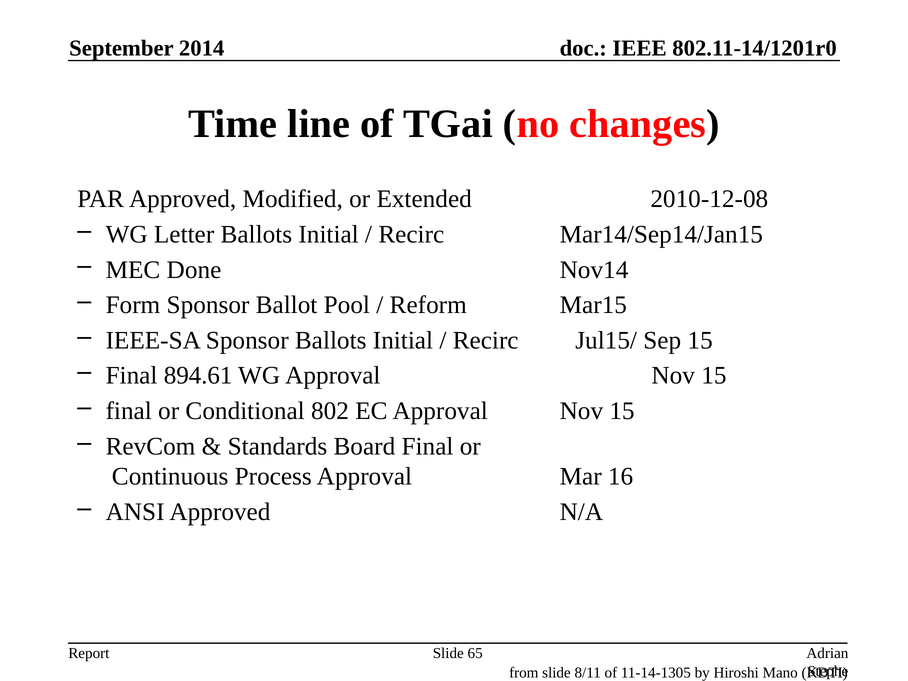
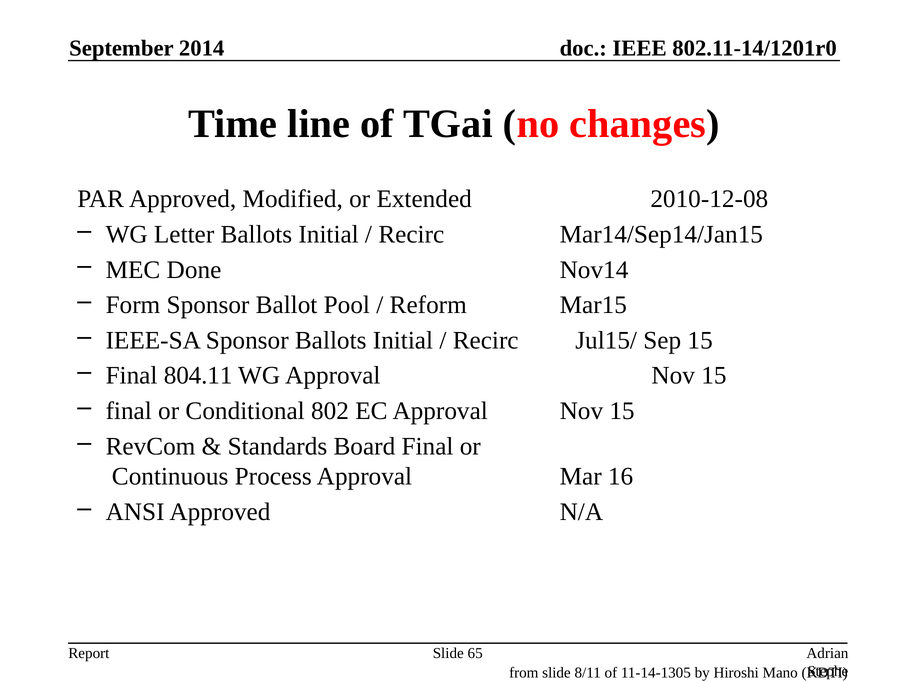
894.61: 894.61 -> 804.11
